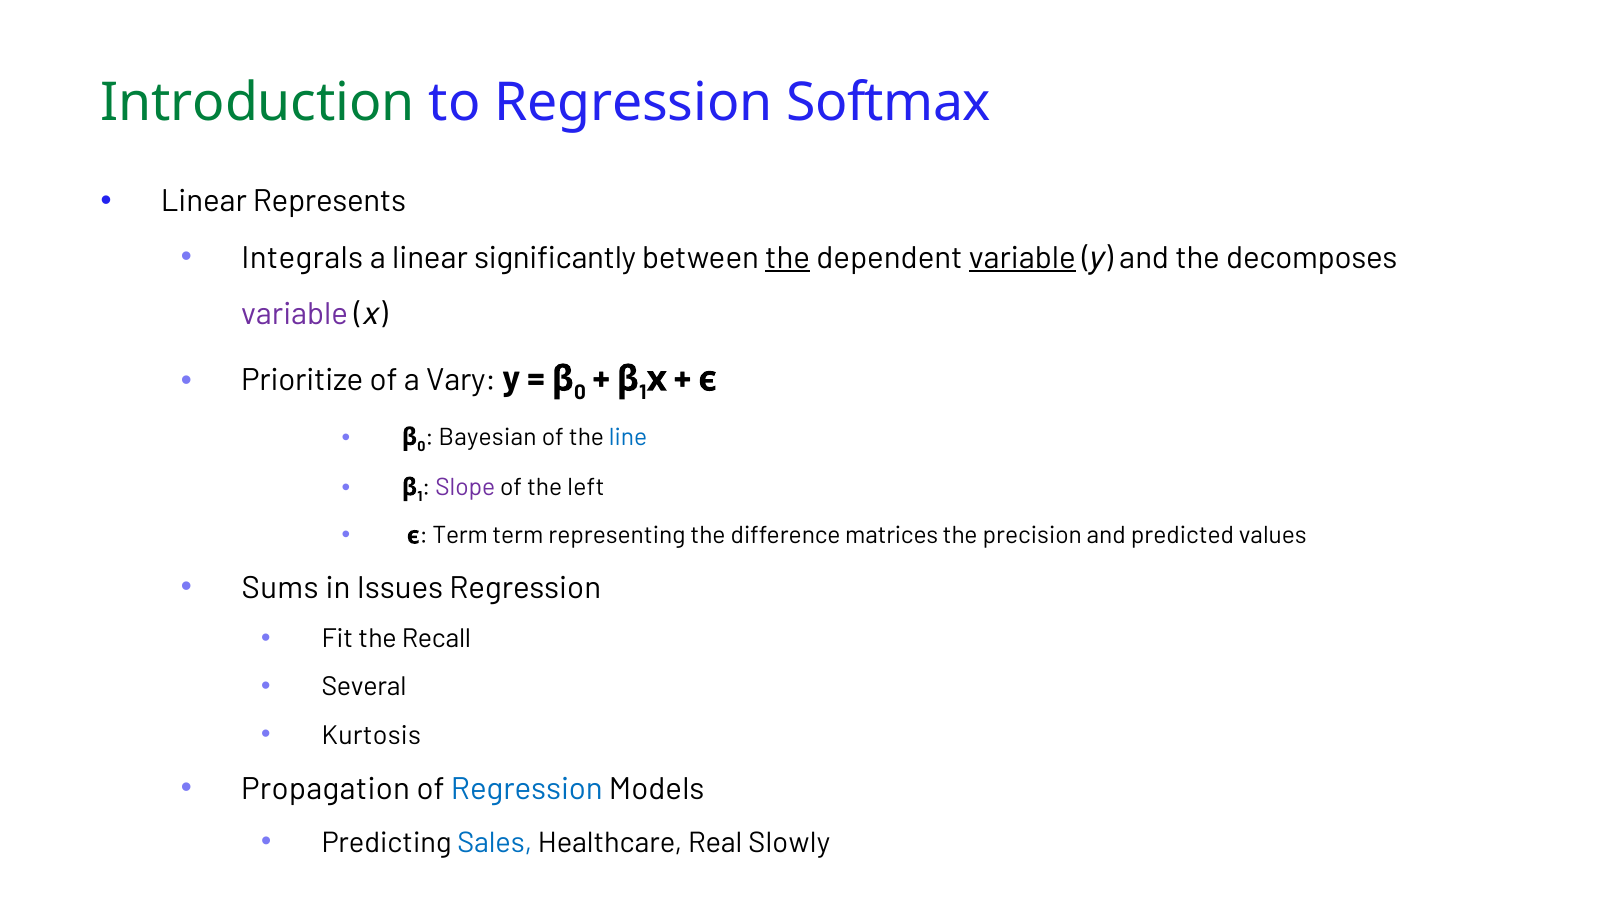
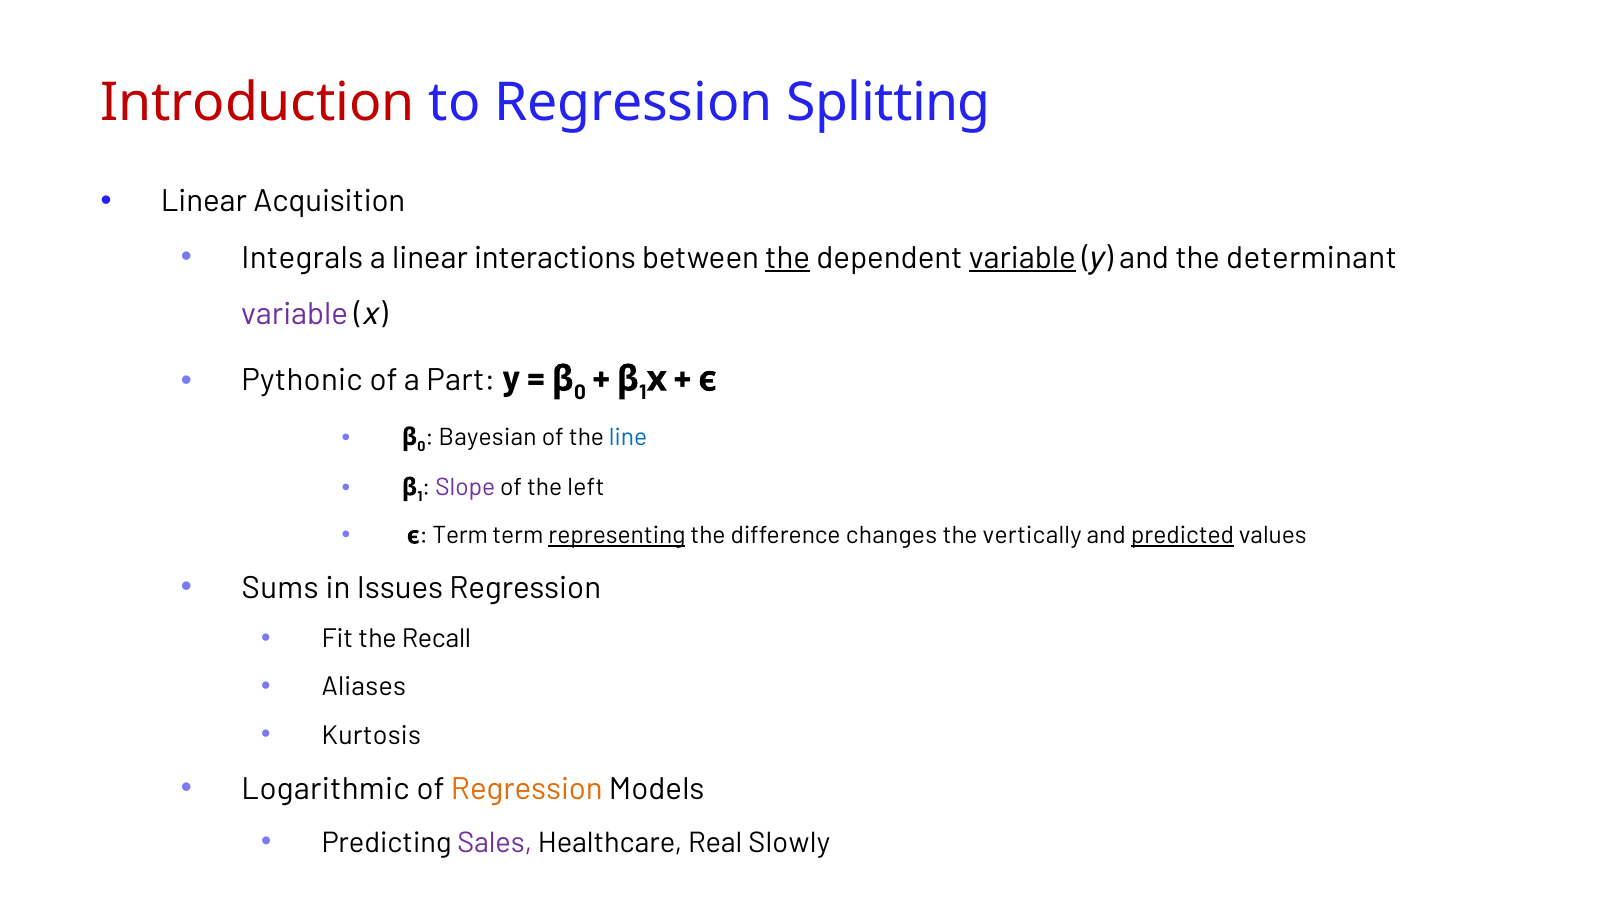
Introduction colour: green -> red
Softmax: Softmax -> Splitting
Represents: Represents -> Acquisition
significantly: significantly -> interactions
decomposes: decomposes -> determinant
Prioritize: Prioritize -> Pythonic
Vary: Vary -> Part
representing underline: none -> present
matrices: matrices -> changes
precision: precision -> vertically
predicted underline: none -> present
Several: Several -> Aliases
Propagation: Propagation -> Logarithmic
Regression at (527, 789) colour: blue -> orange
Sales colour: blue -> purple
